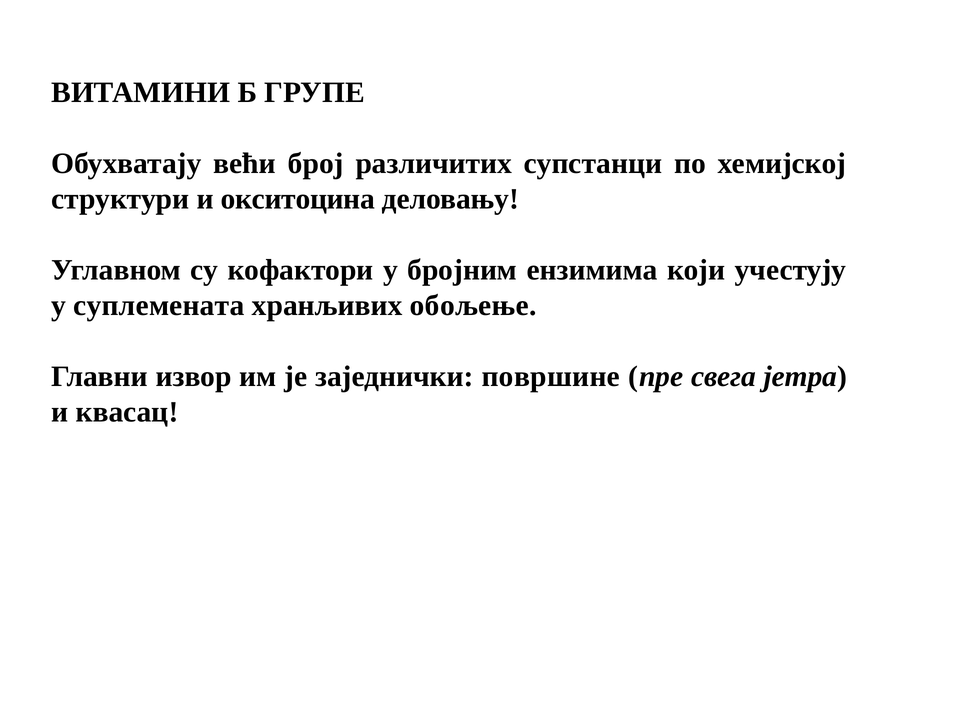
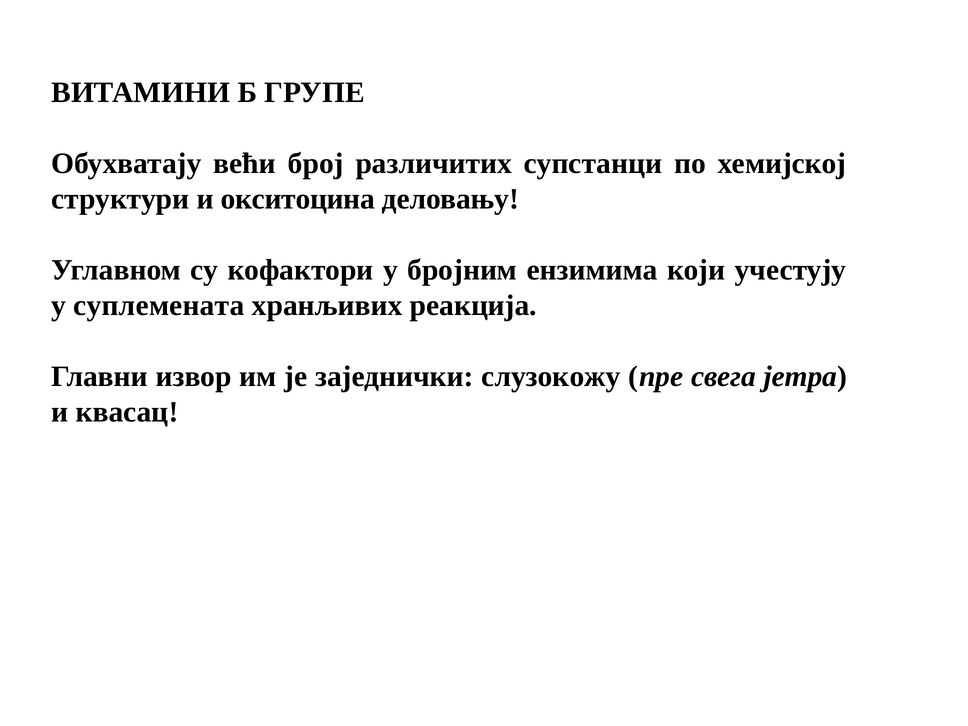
обољење: обољење -> реакција
површине: површине -> слузокожу
